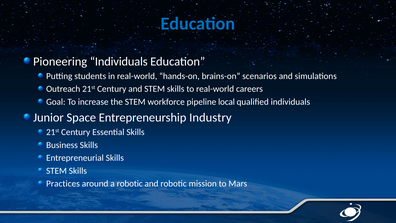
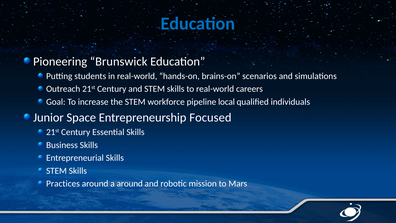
Pioneering Individuals: Individuals -> Brunswick
Industry: Industry -> Focused
a robotic: robotic -> around
